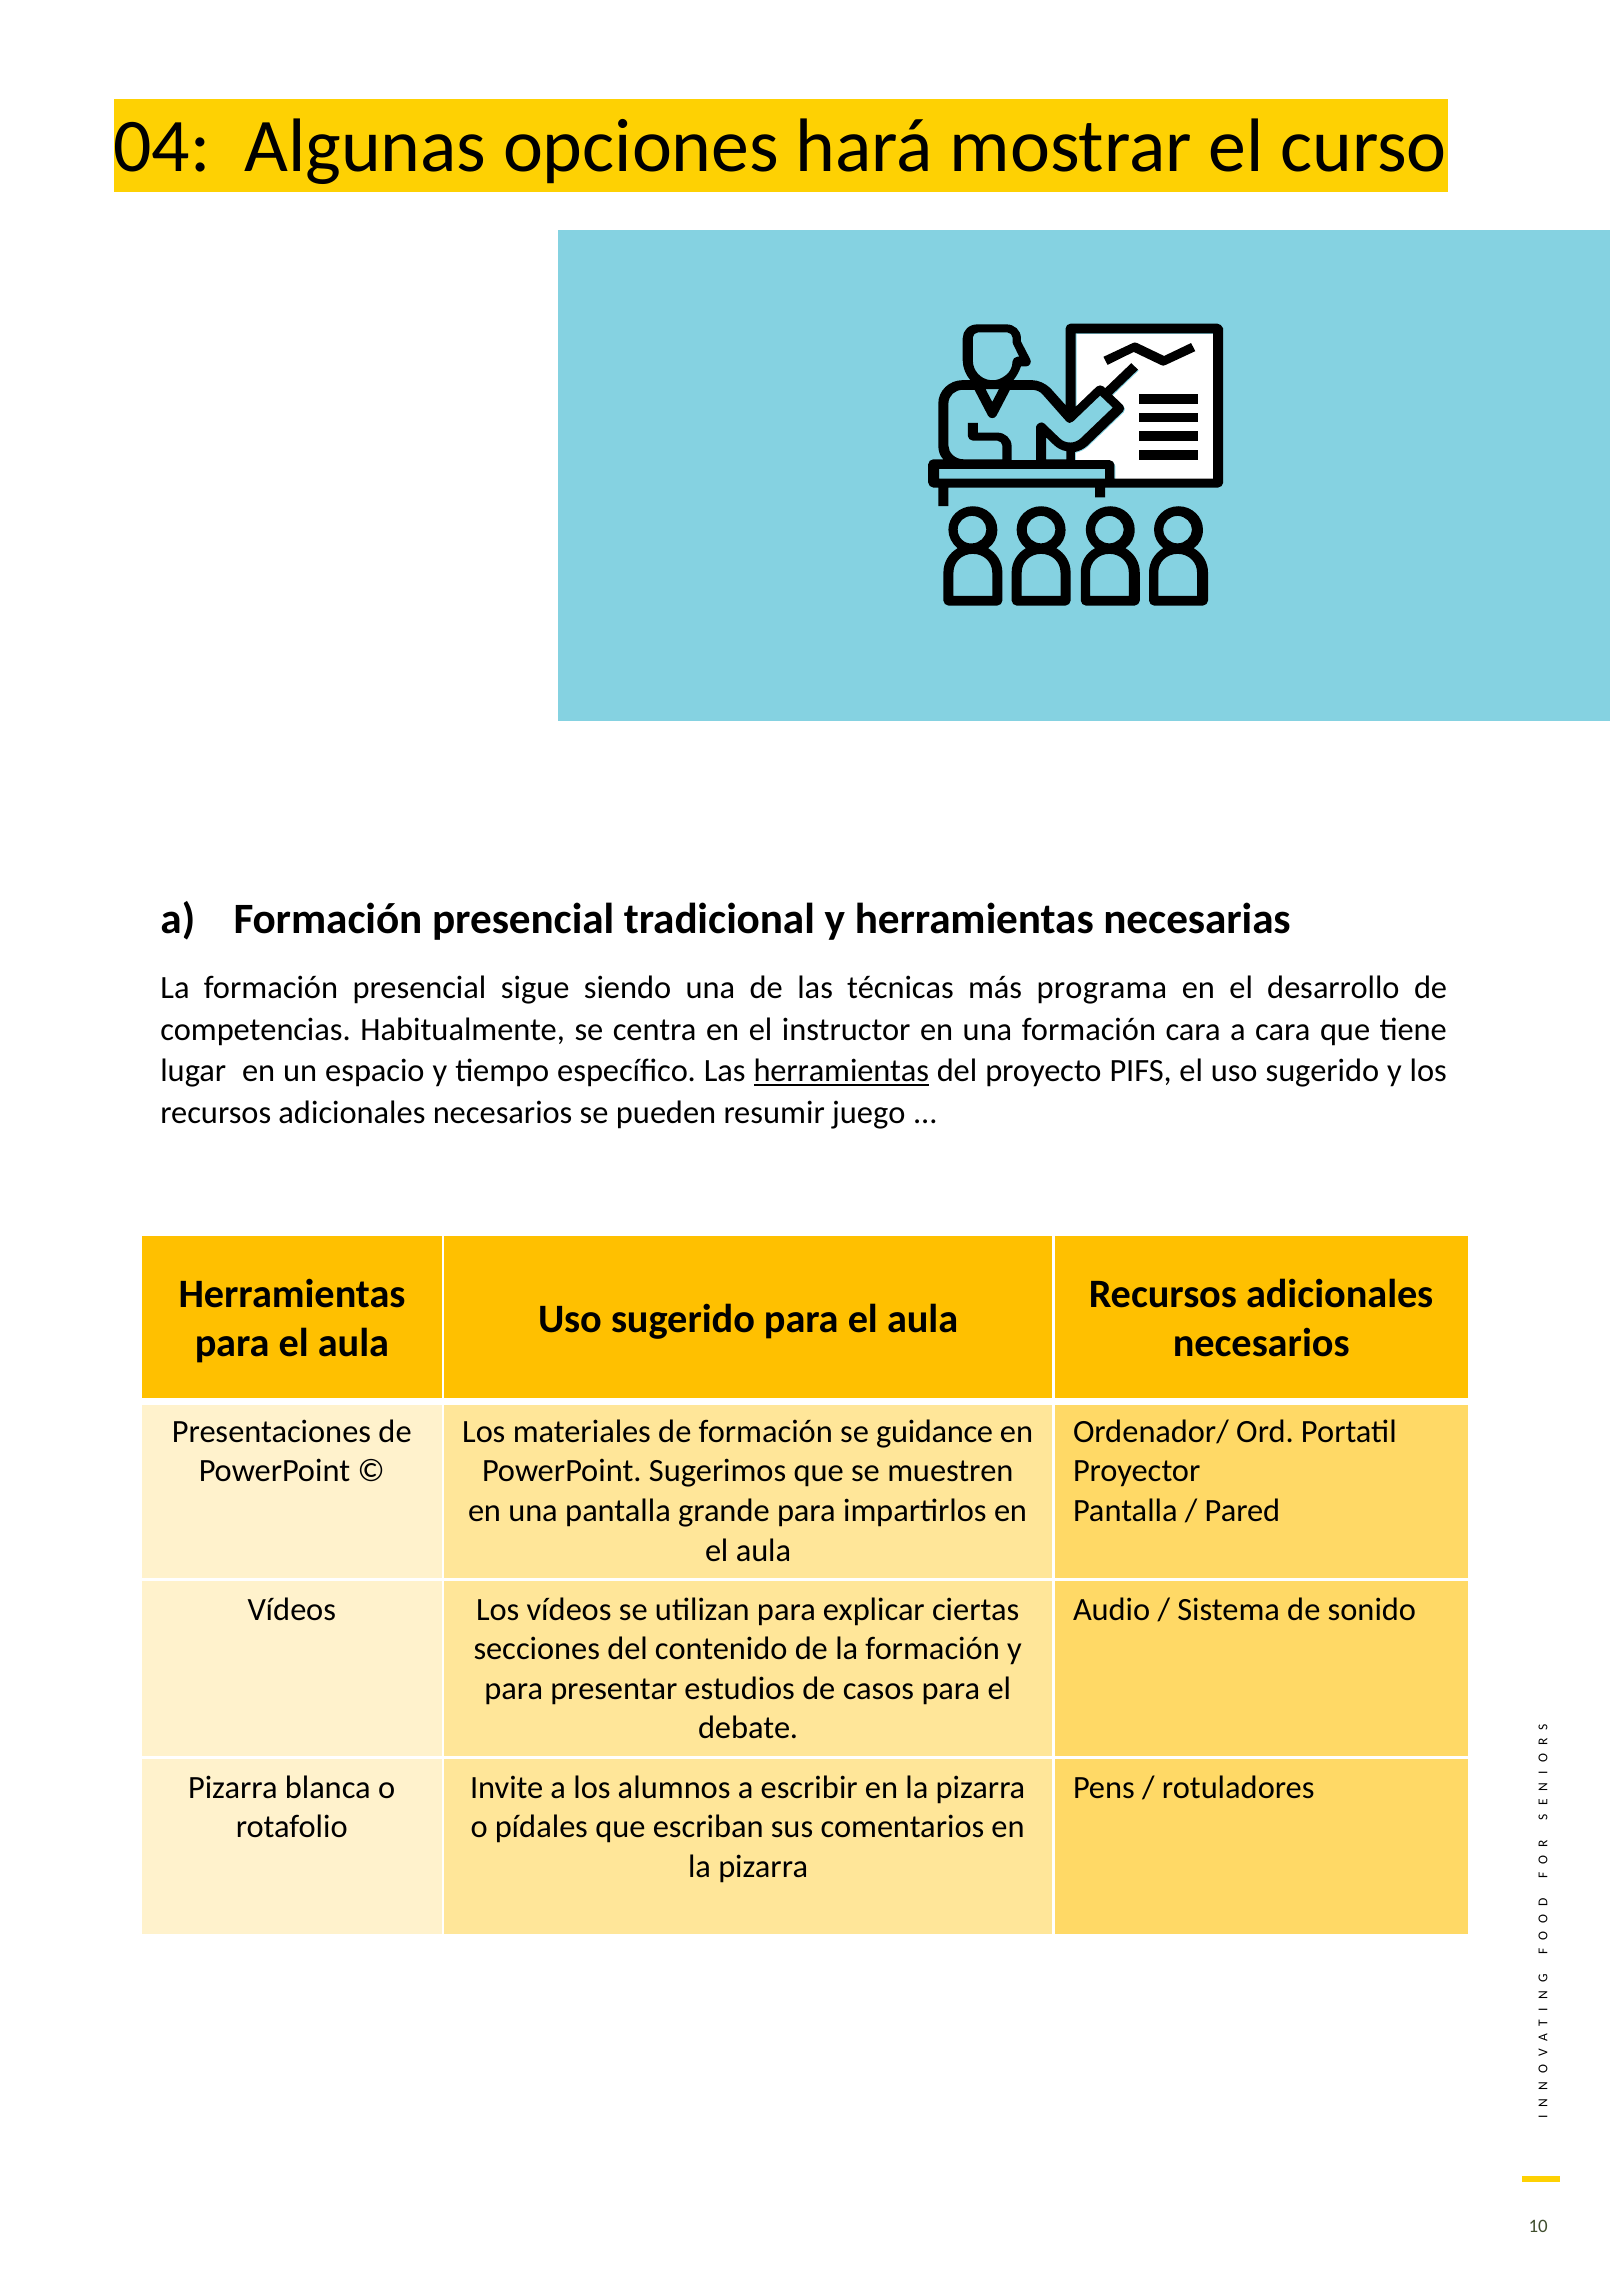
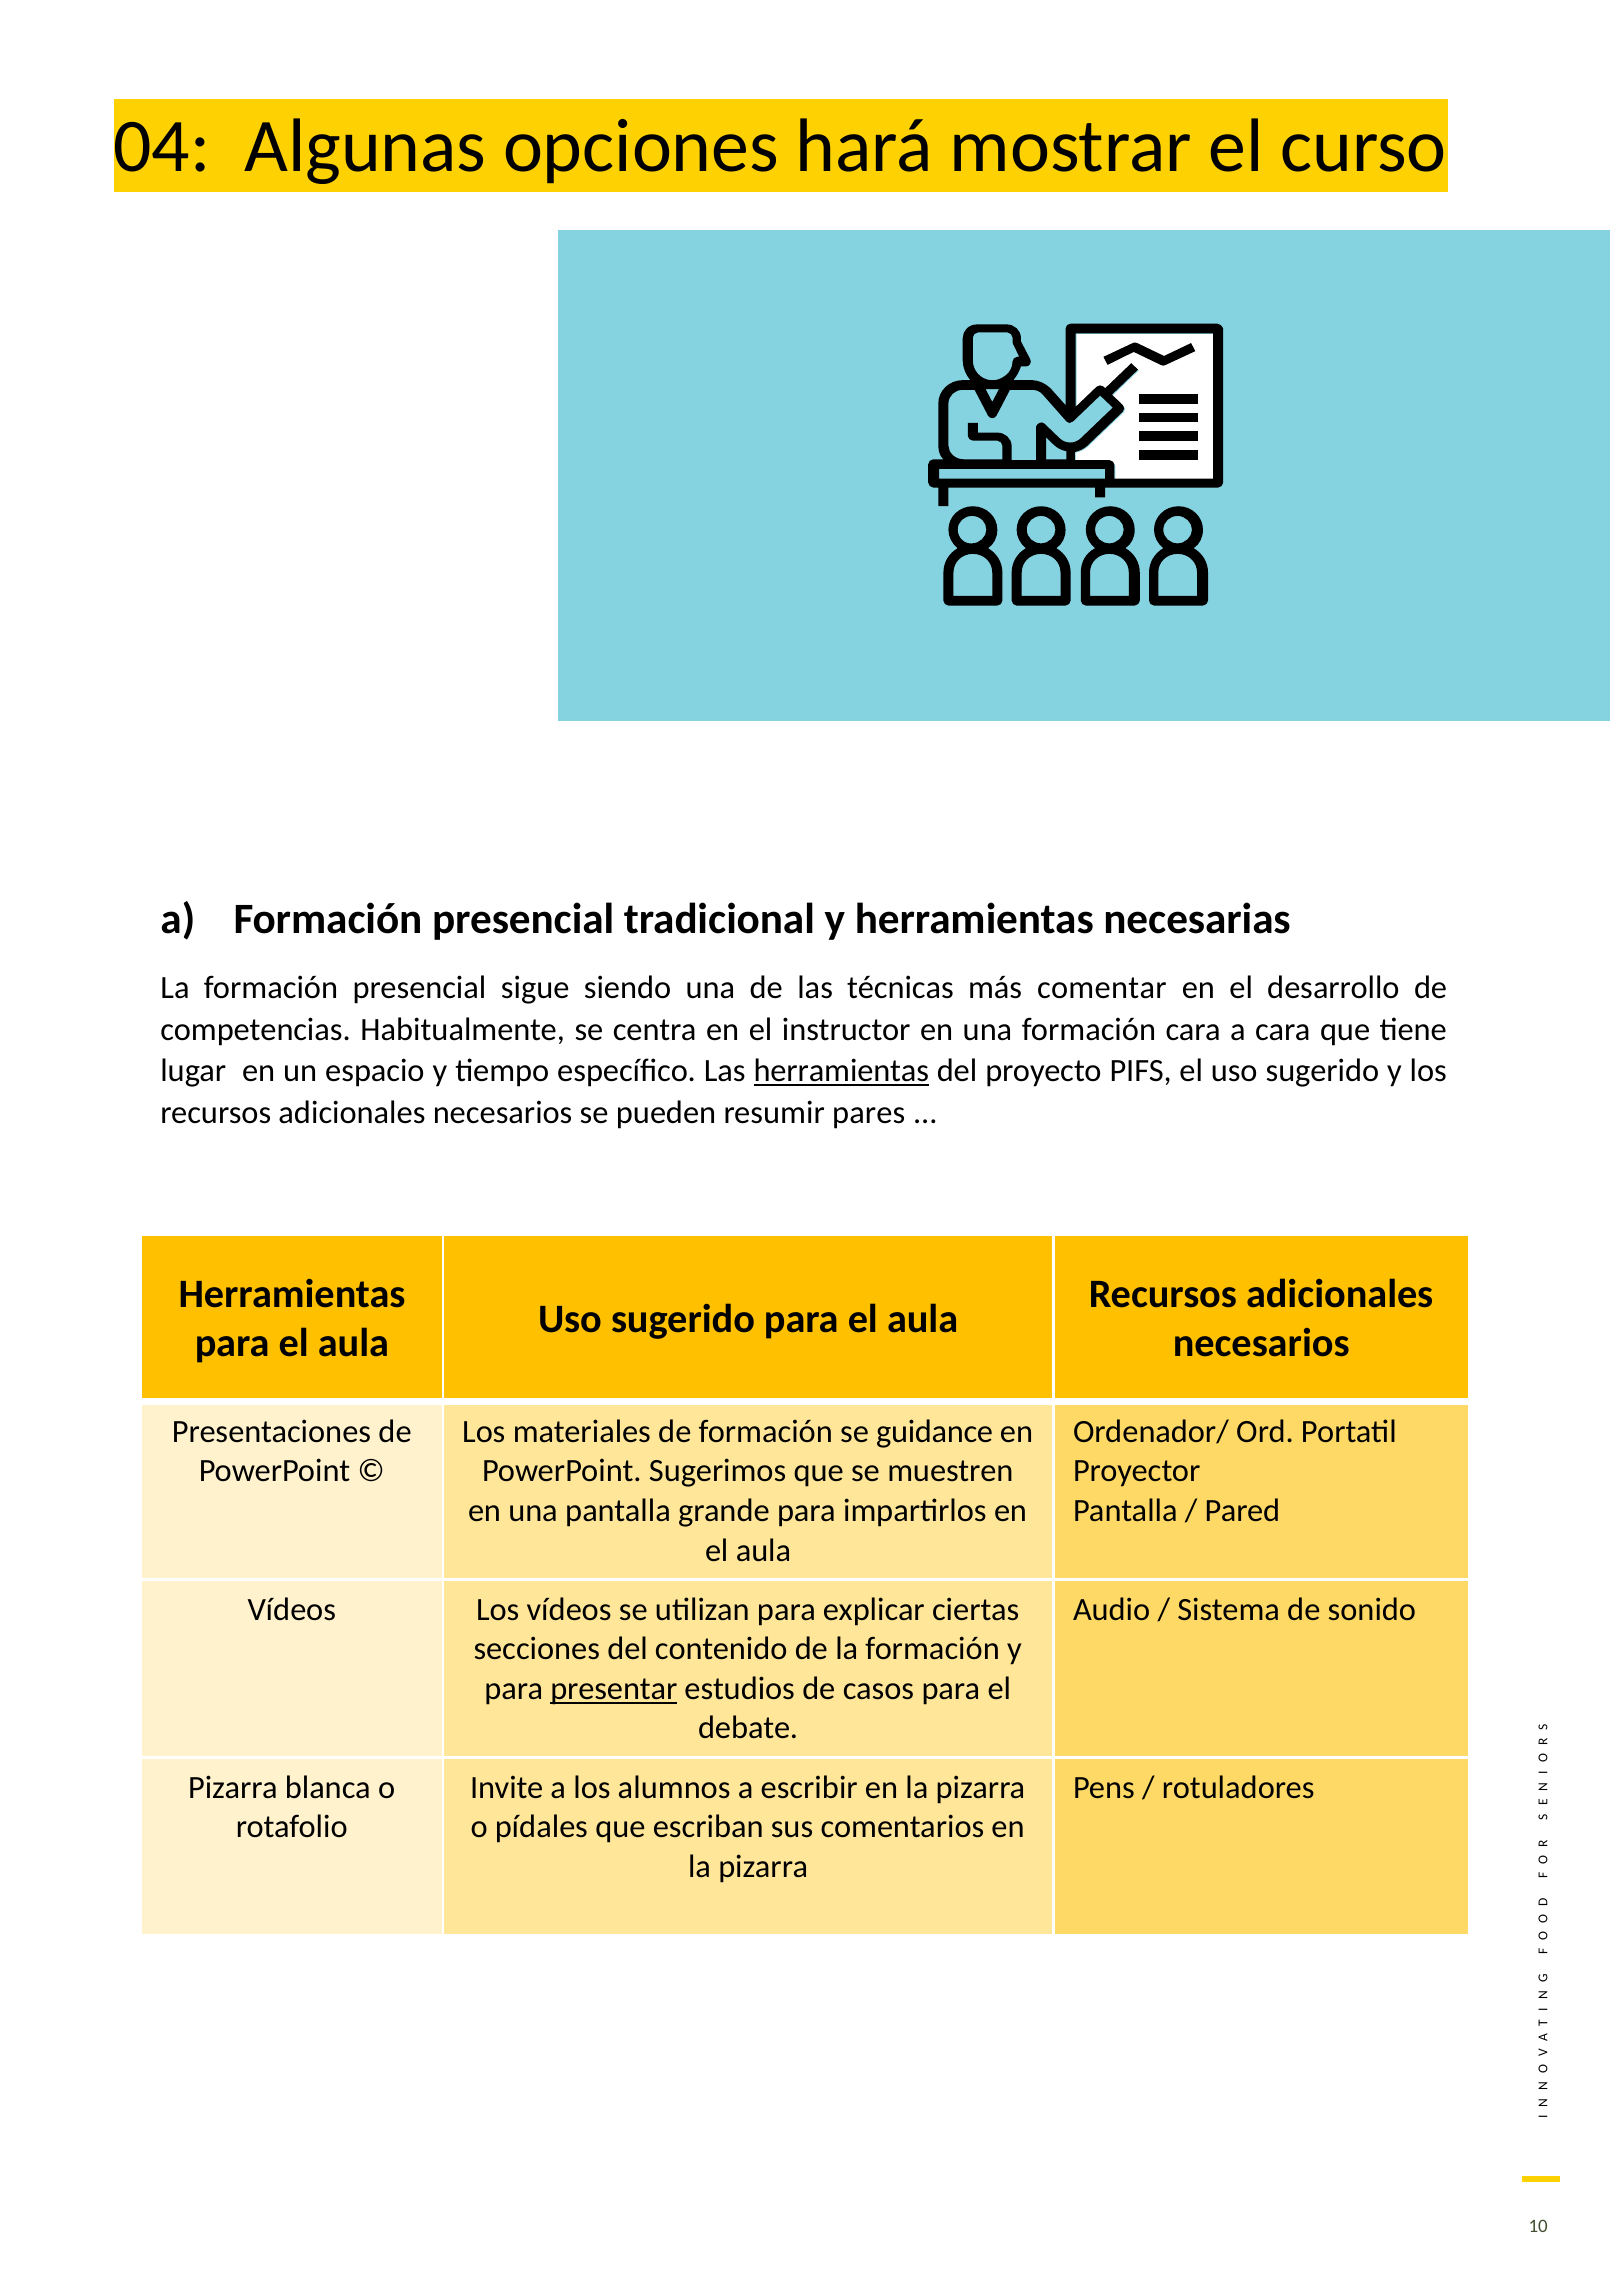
programa: programa -> comentar
juego: juego -> pares
presentar underline: none -> present
